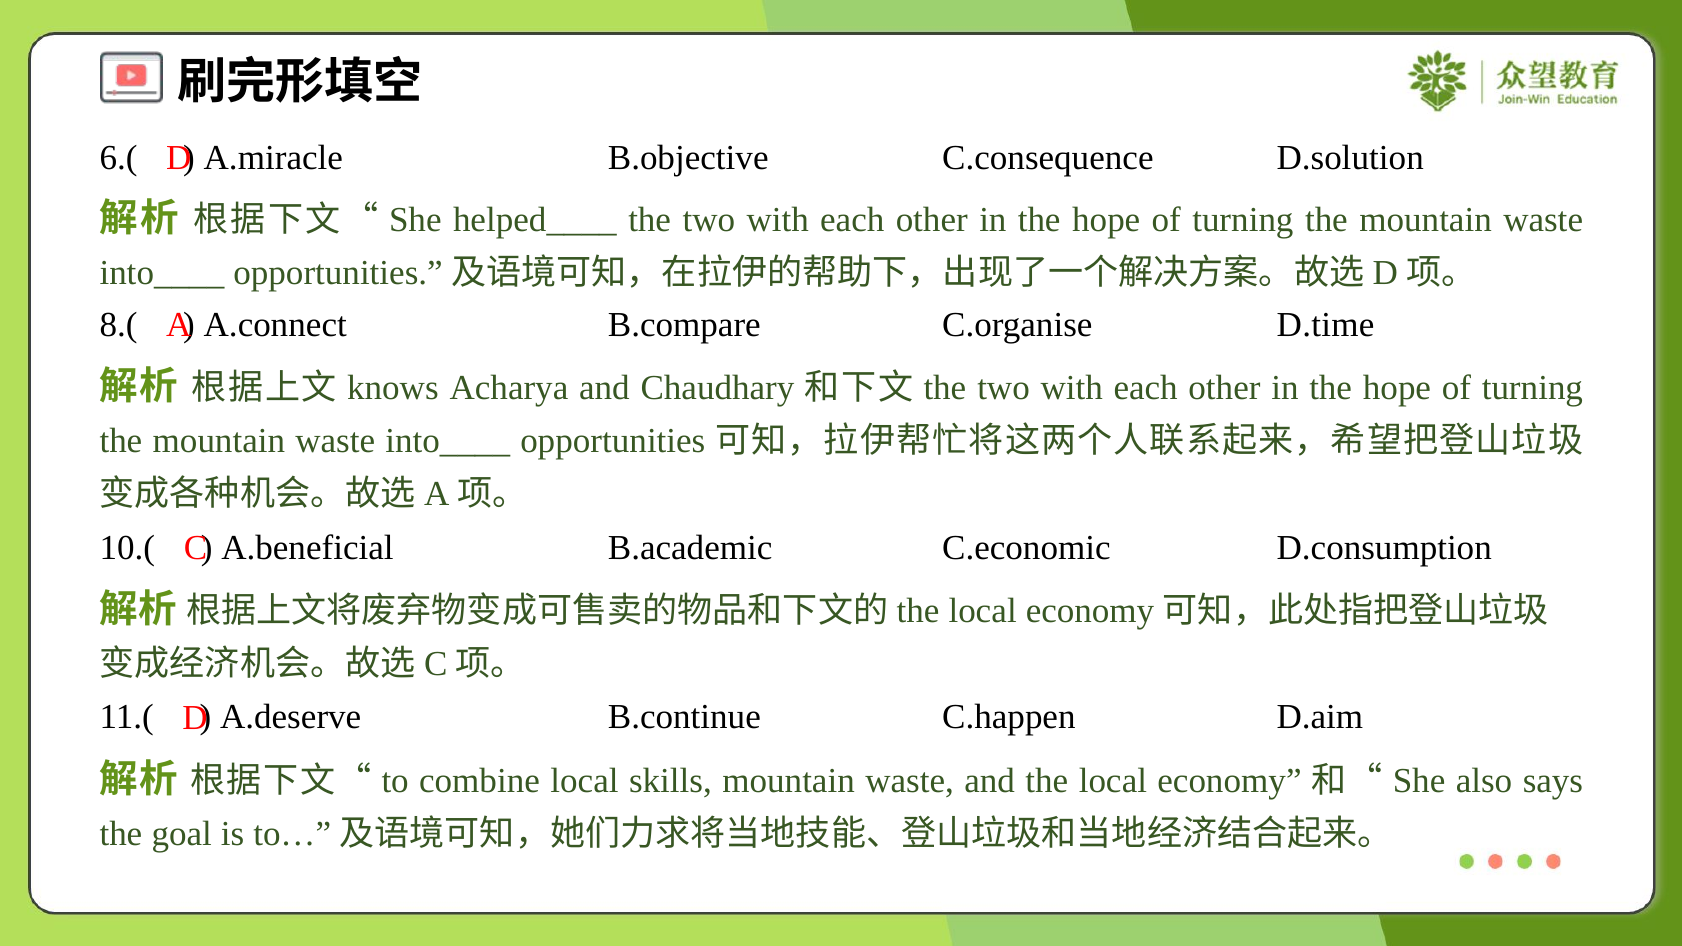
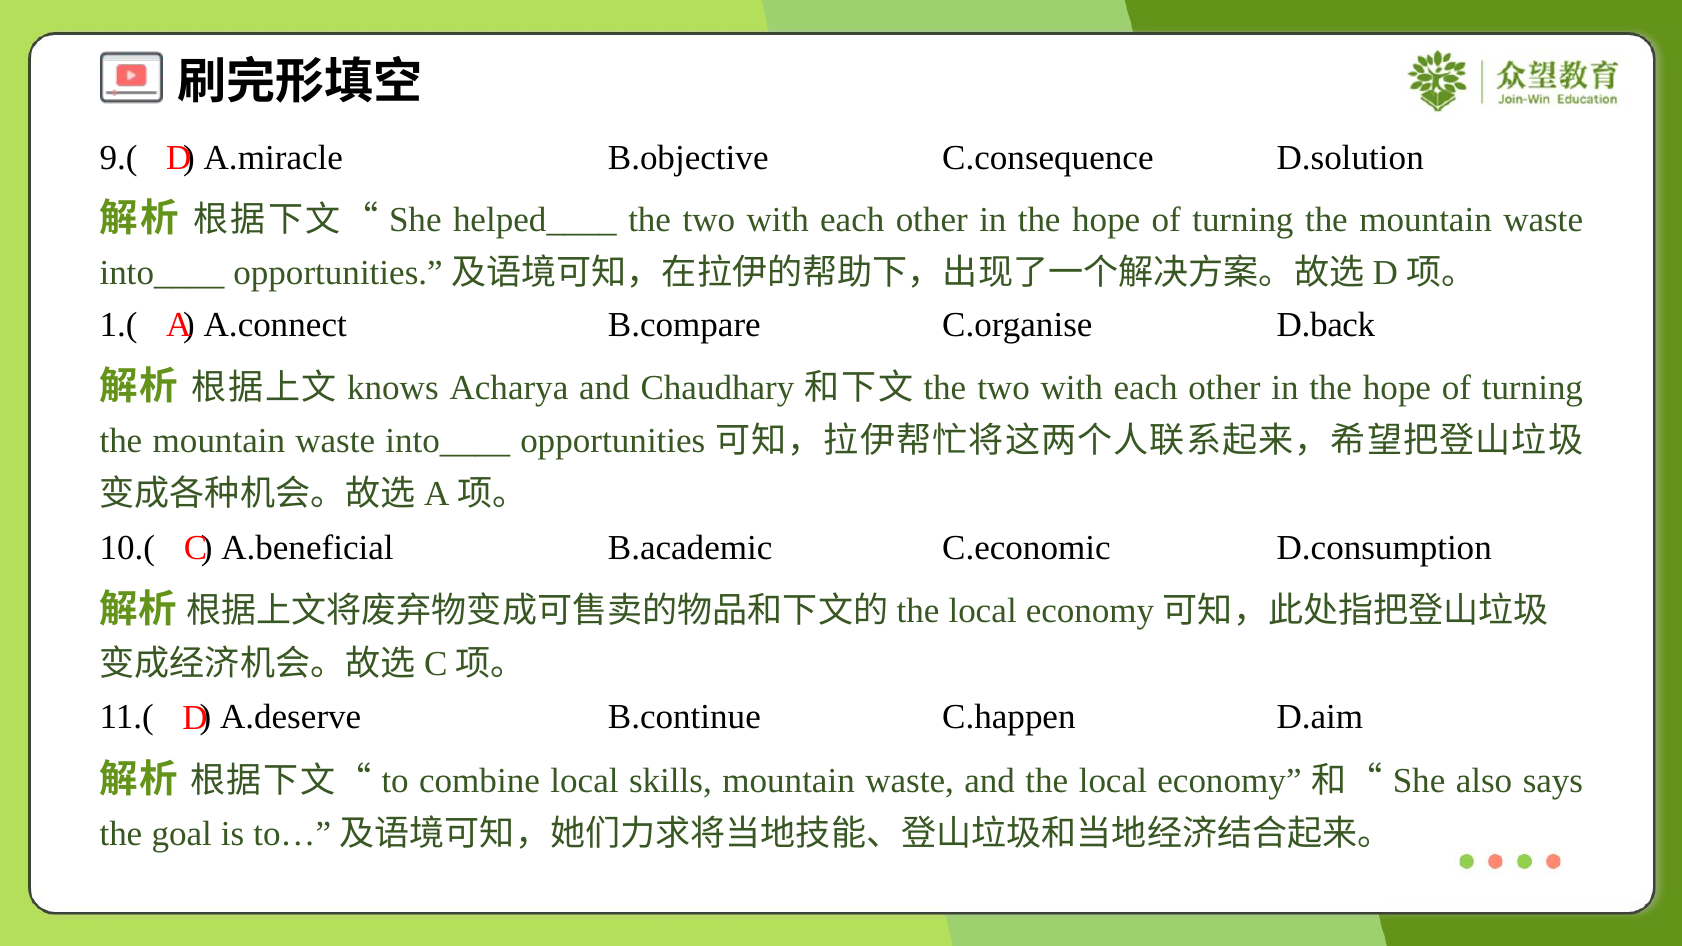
6.(: 6.( -> 9.(
8.(: 8.( -> 1.(
D.time: D.time -> D.back
